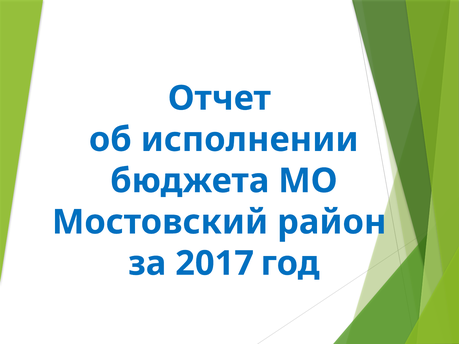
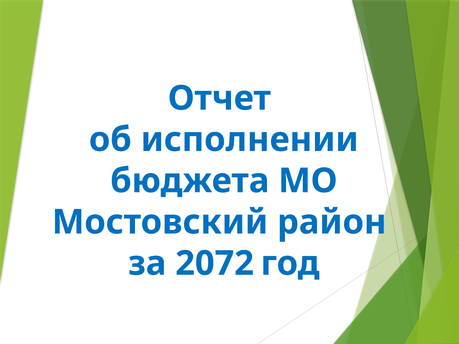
2017: 2017 -> 2072
